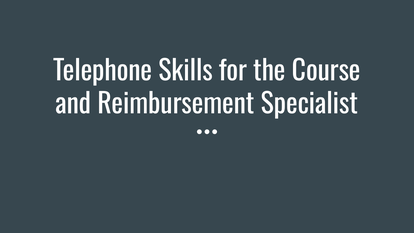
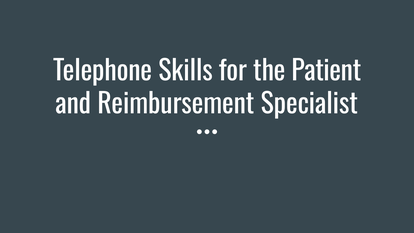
Course: Course -> Patient
